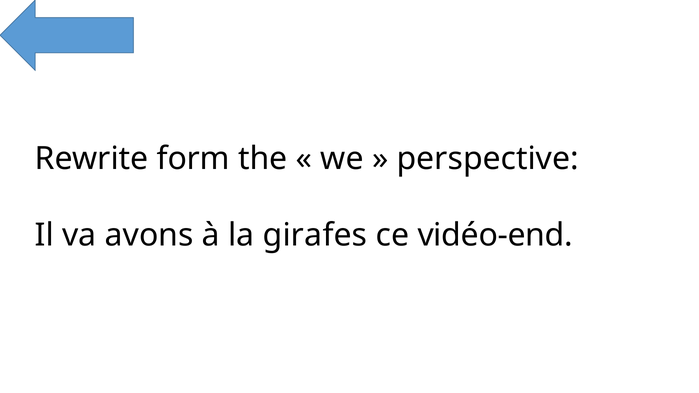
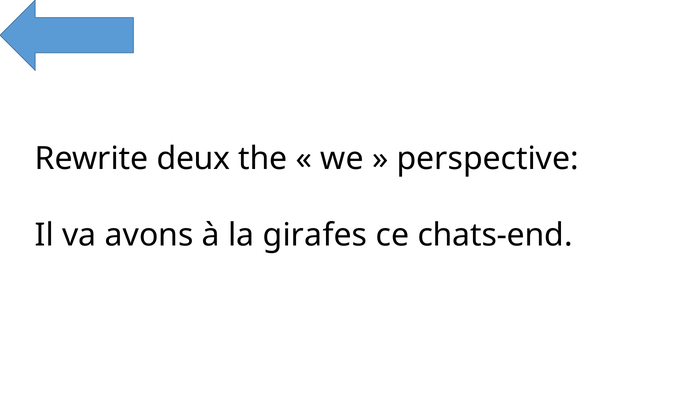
form: form -> deux
vidéo-end: vidéo-end -> chats-end
